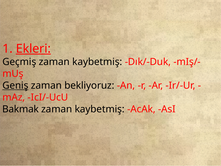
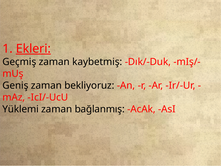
Geniş underline: present -> none
Bakmak: Bakmak -> Yüklemi
kaybetmiş at (100, 109): kaybetmiş -> bağlanmış
